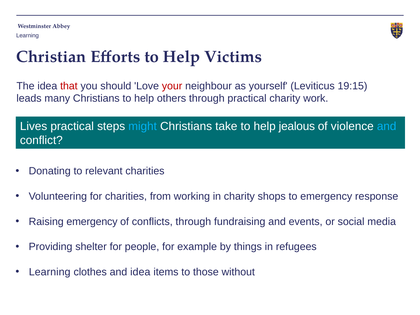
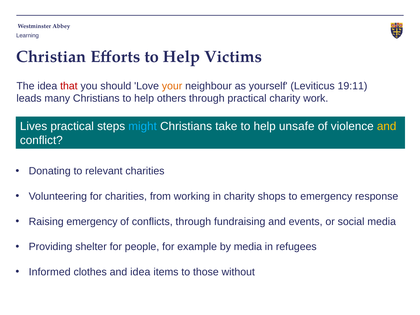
your colour: red -> orange
19:15: 19:15 -> 19:11
jealous: jealous -> unsafe
and at (387, 126) colour: light blue -> yellow
by things: things -> media
Learning at (50, 272): Learning -> Informed
